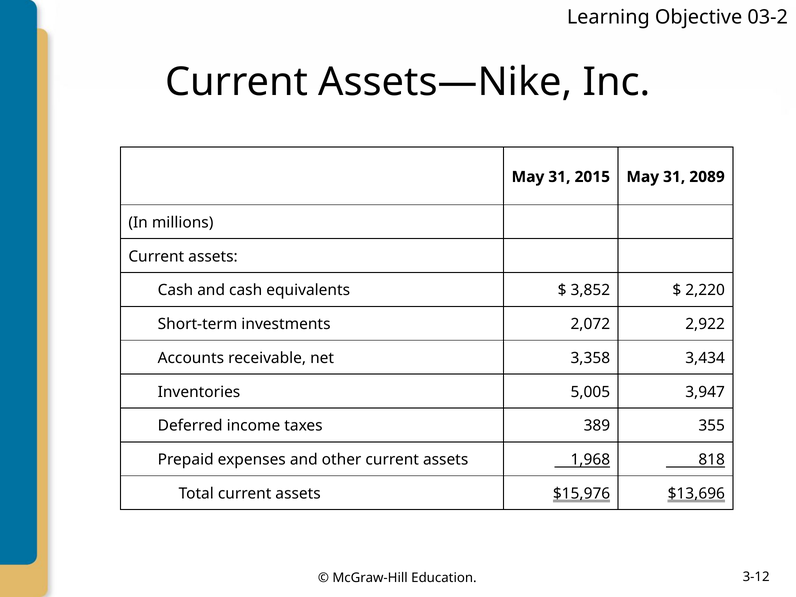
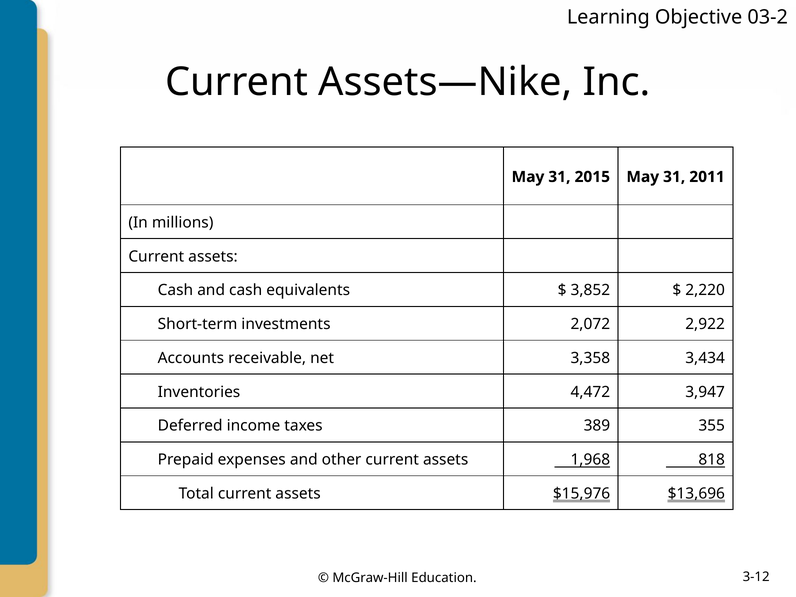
2089: 2089 -> 2011
5,005: 5,005 -> 4,472
